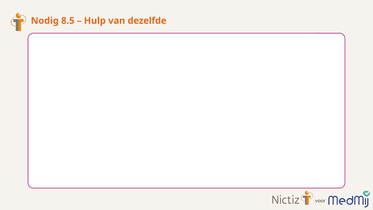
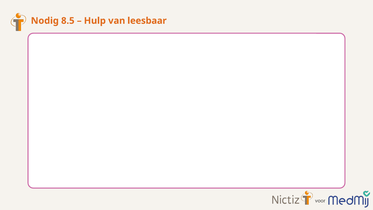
dezelfde: dezelfde -> leesbaar
